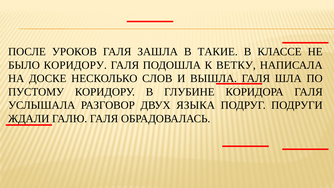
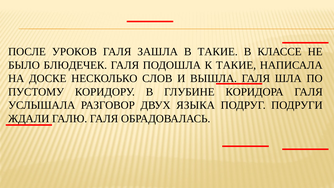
БЫЛО КОРИДОРУ: КОРИДОРУ -> БЛЮДЕЧЕК
К ВЕТКУ: ВЕТКУ -> ТАКИЕ
